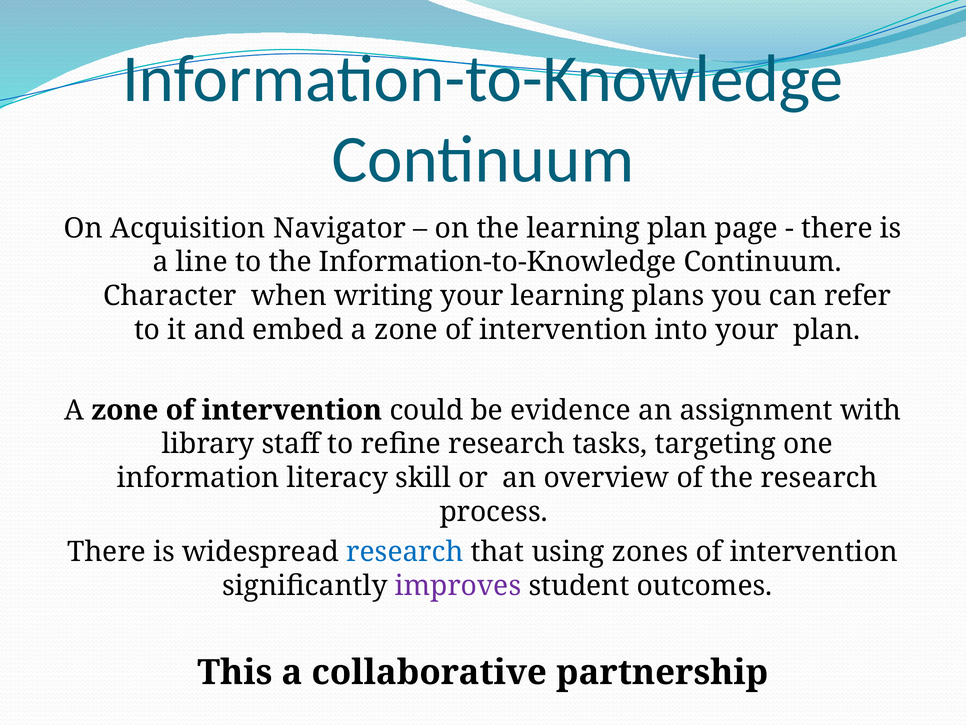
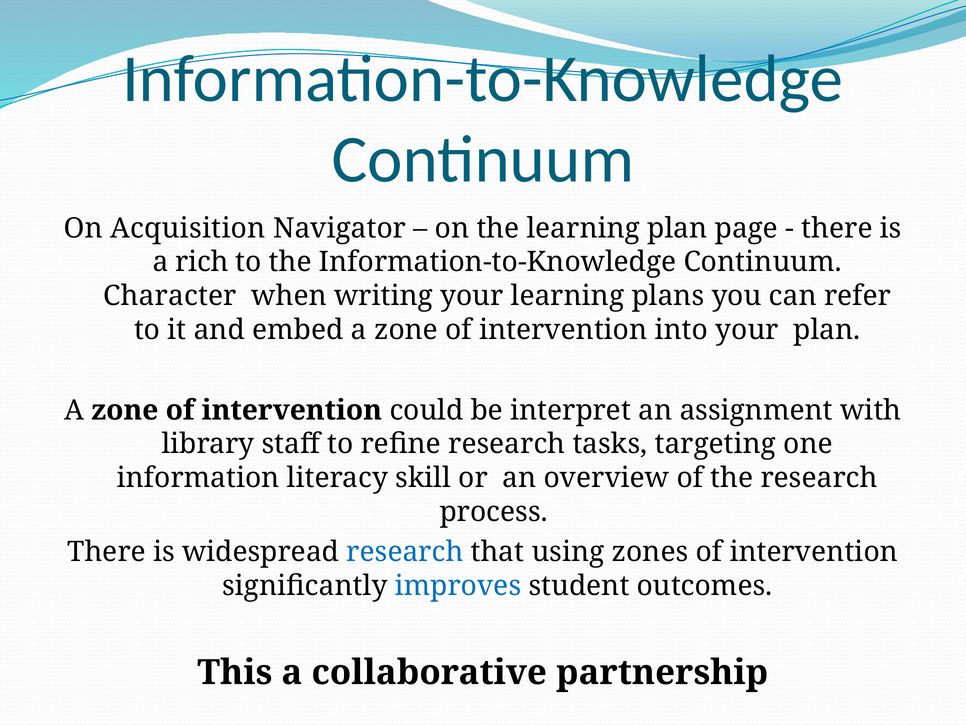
line: line -> rich
evidence: evidence -> interpret
improves colour: purple -> blue
